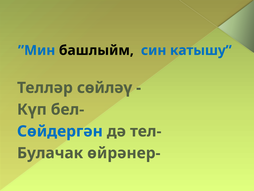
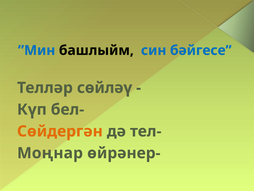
катышу: катышу -> бәйгесе
Сөйдергән colour: blue -> orange
Булачак: Булачак -> Моңнар
